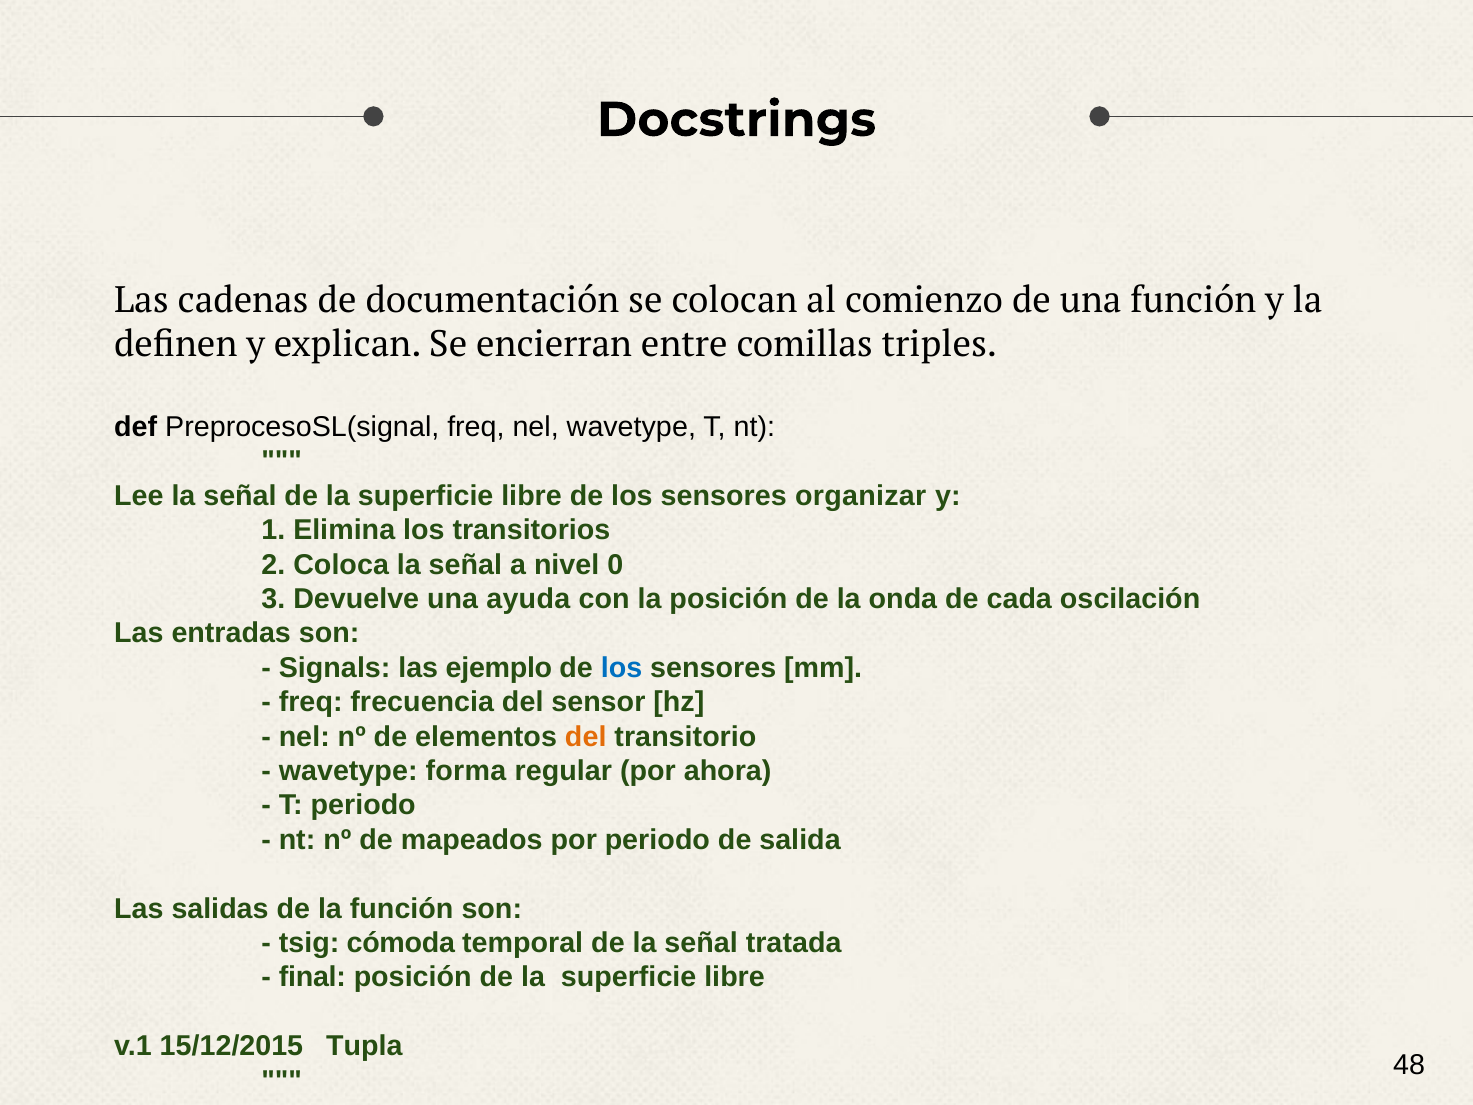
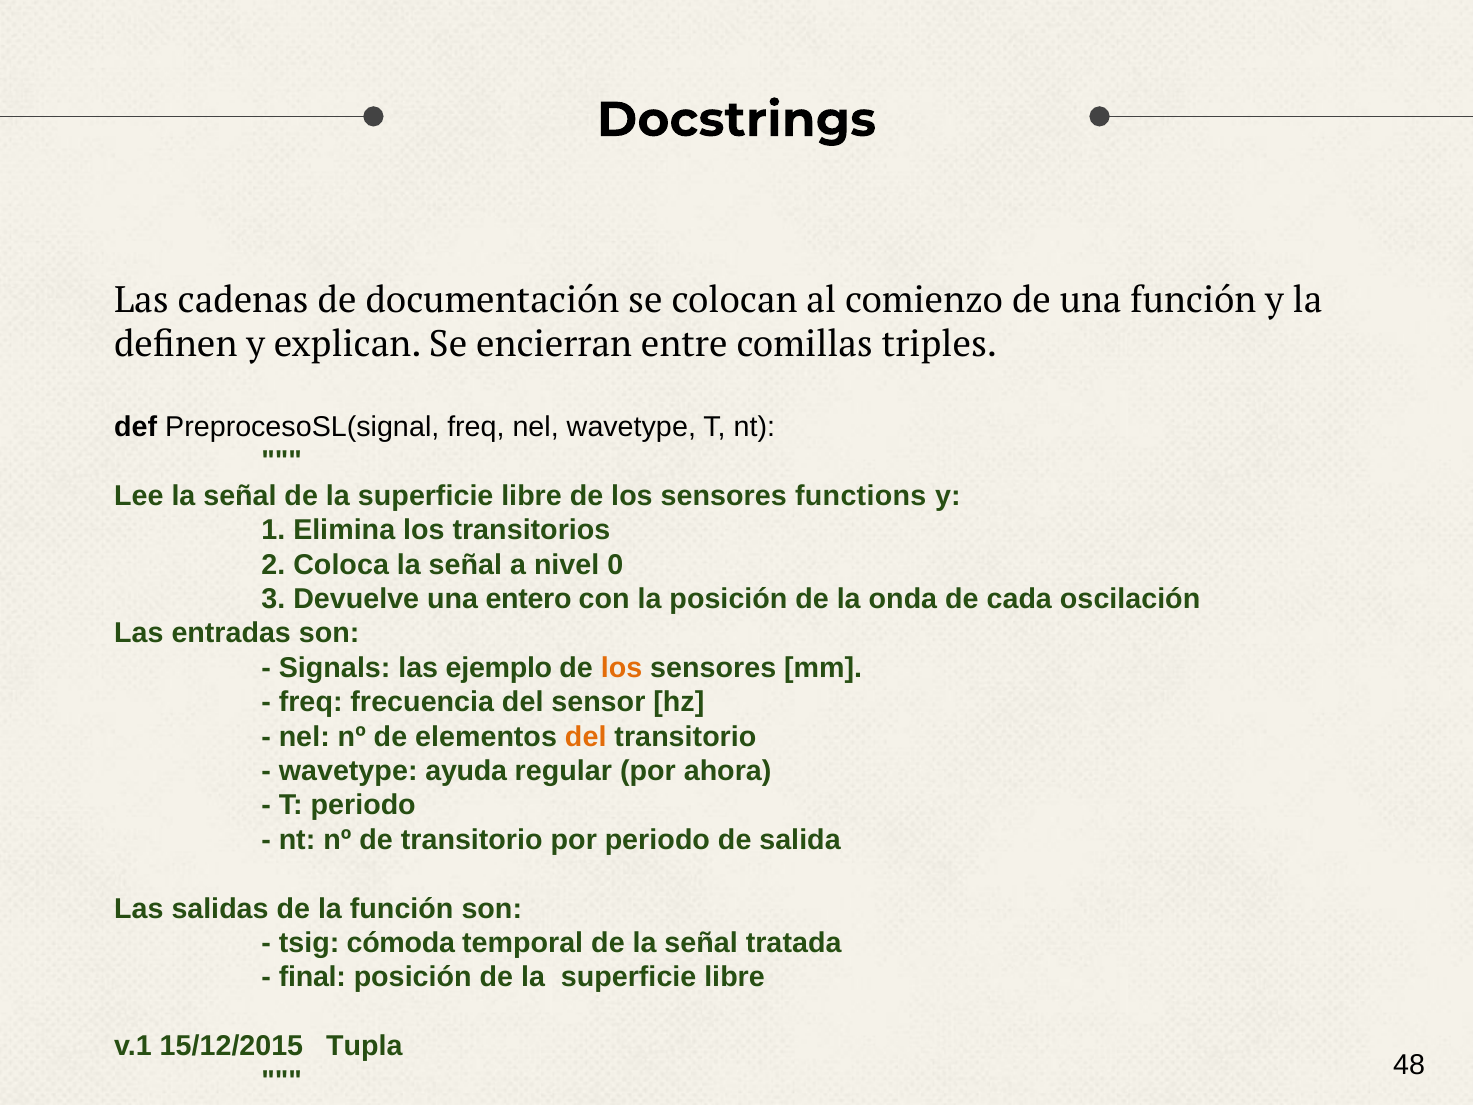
organizar: organizar -> functions
ayuda: ayuda -> entero
los at (622, 668) colour: blue -> orange
forma: forma -> ayuda
de mapeados: mapeados -> transitorio
